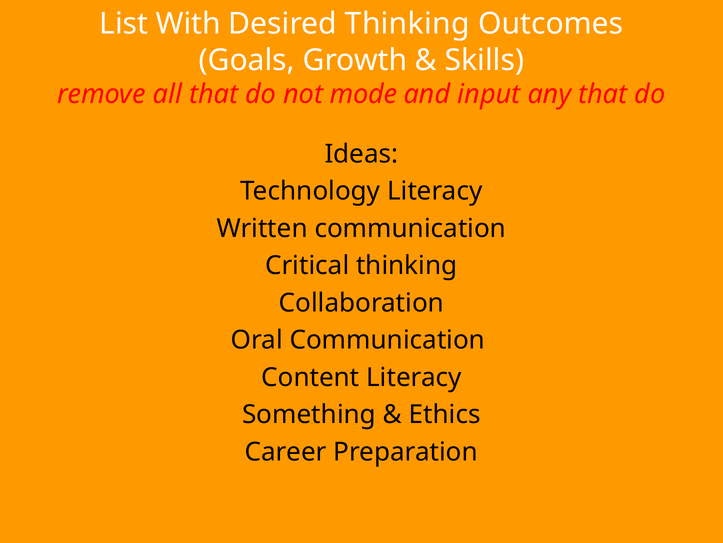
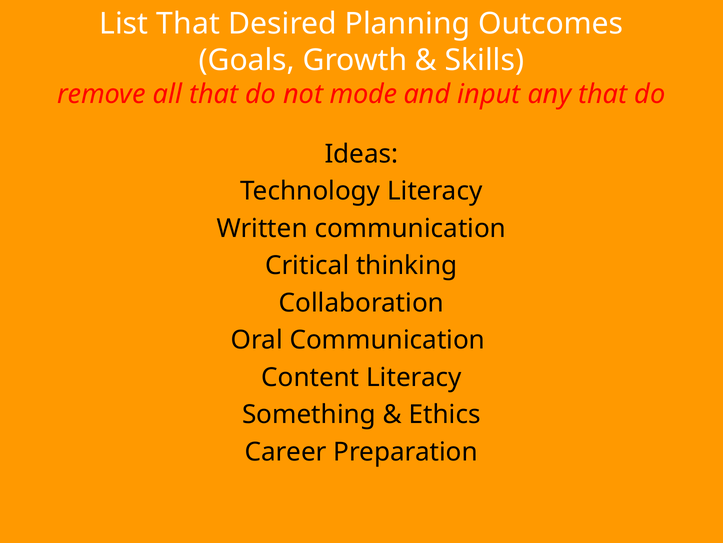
List With: With -> That
Desired Thinking: Thinking -> Planning
